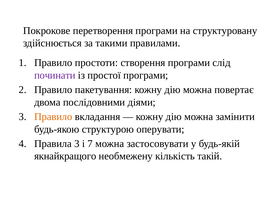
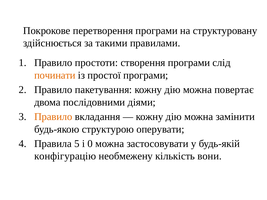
починати colour: purple -> orange
Правила 3: 3 -> 5
7: 7 -> 0
якнайкращого: якнайкращого -> конфігурацію
такій: такій -> вони
